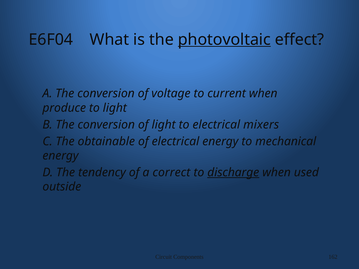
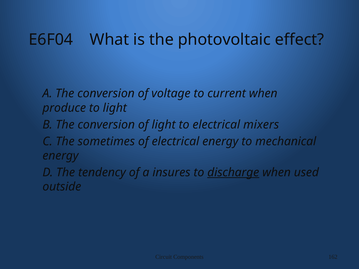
photovoltaic underline: present -> none
obtainable: obtainable -> sometimes
correct: correct -> insures
